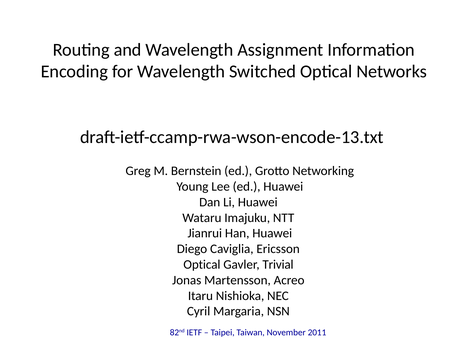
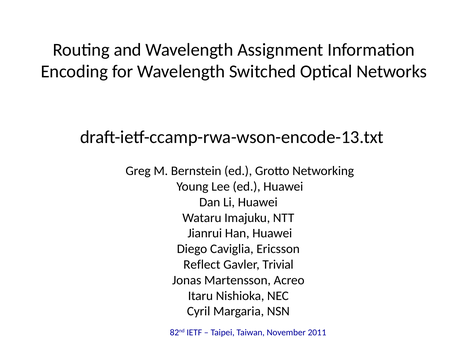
Optical at (202, 265): Optical -> Reflect
